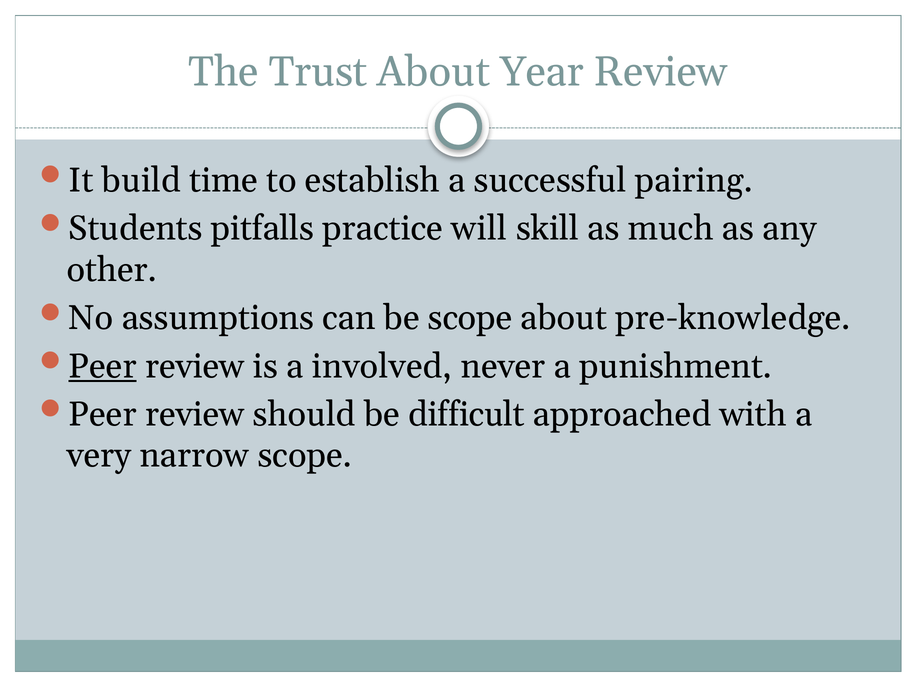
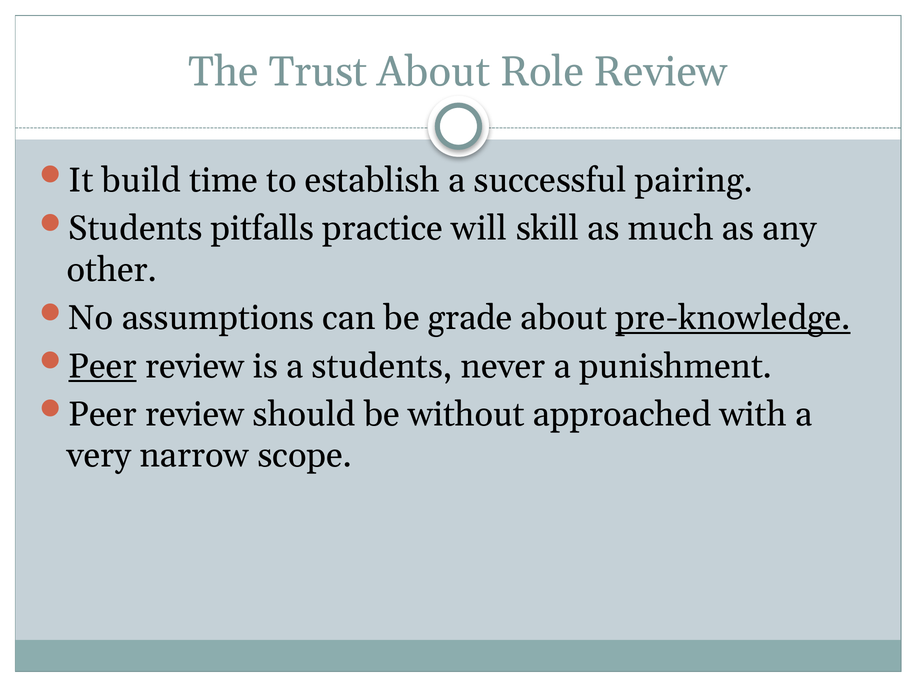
Year: Year -> Role
be scope: scope -> grade
pre-knowledge underline: none -> present
a involved: involved -> students
difficult: difficult -> without
